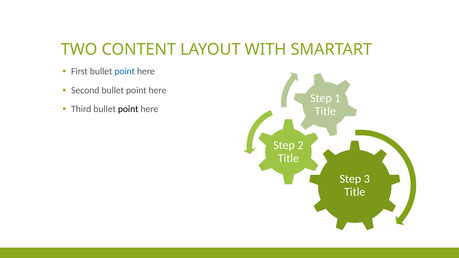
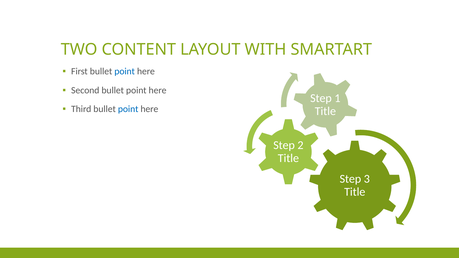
point at (128, 109) colour: black -> blue
